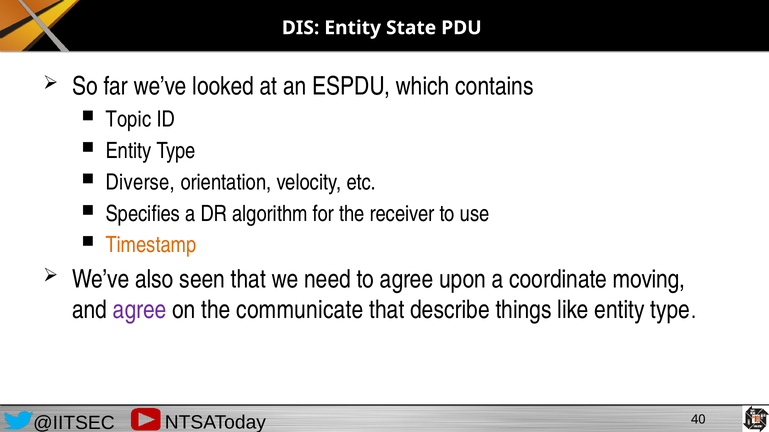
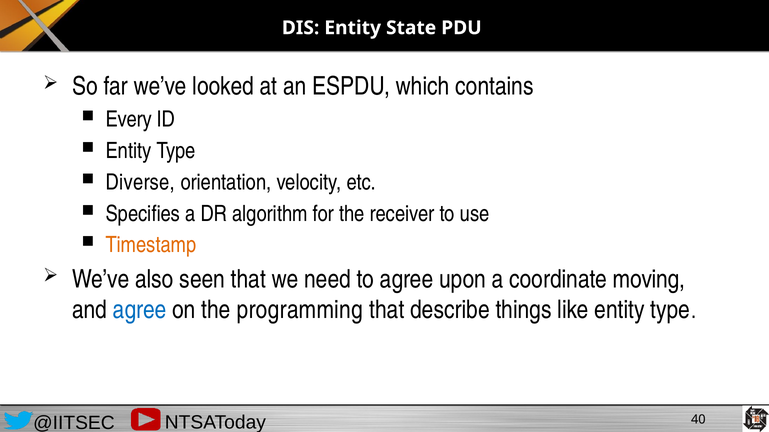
Topic: Topic -> Every
agree at (140, 310) colour: purple -> blue
communicate: communicate -> programming
